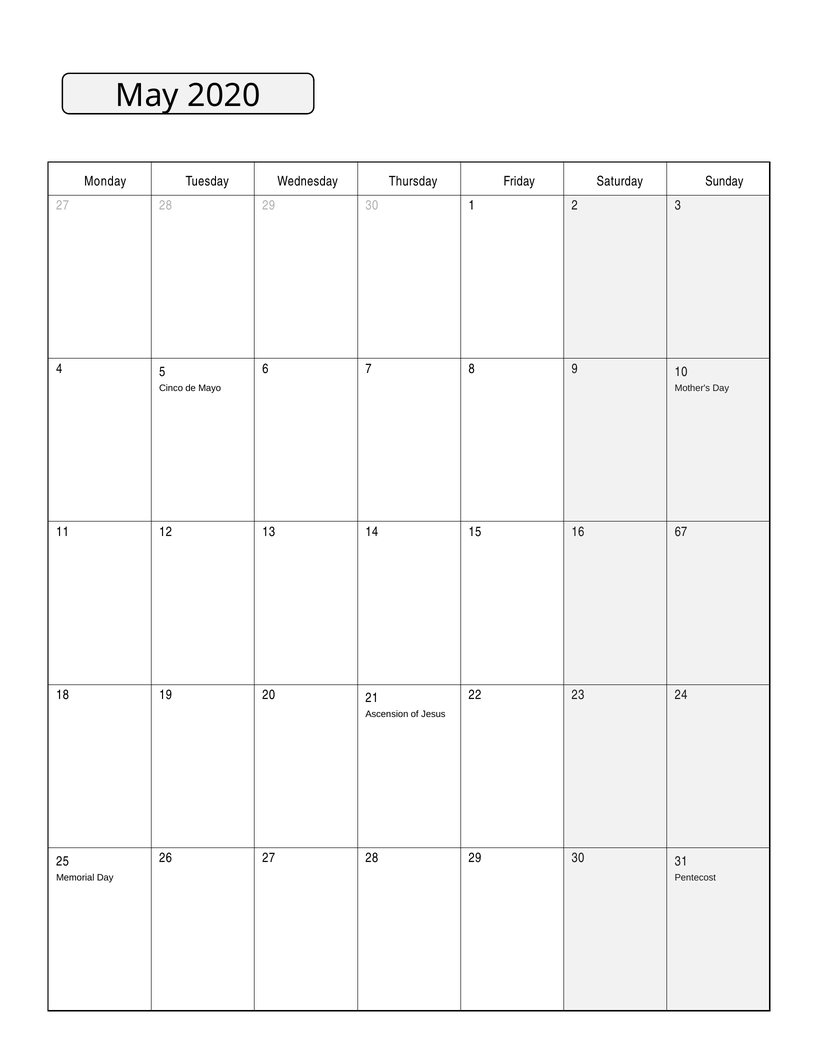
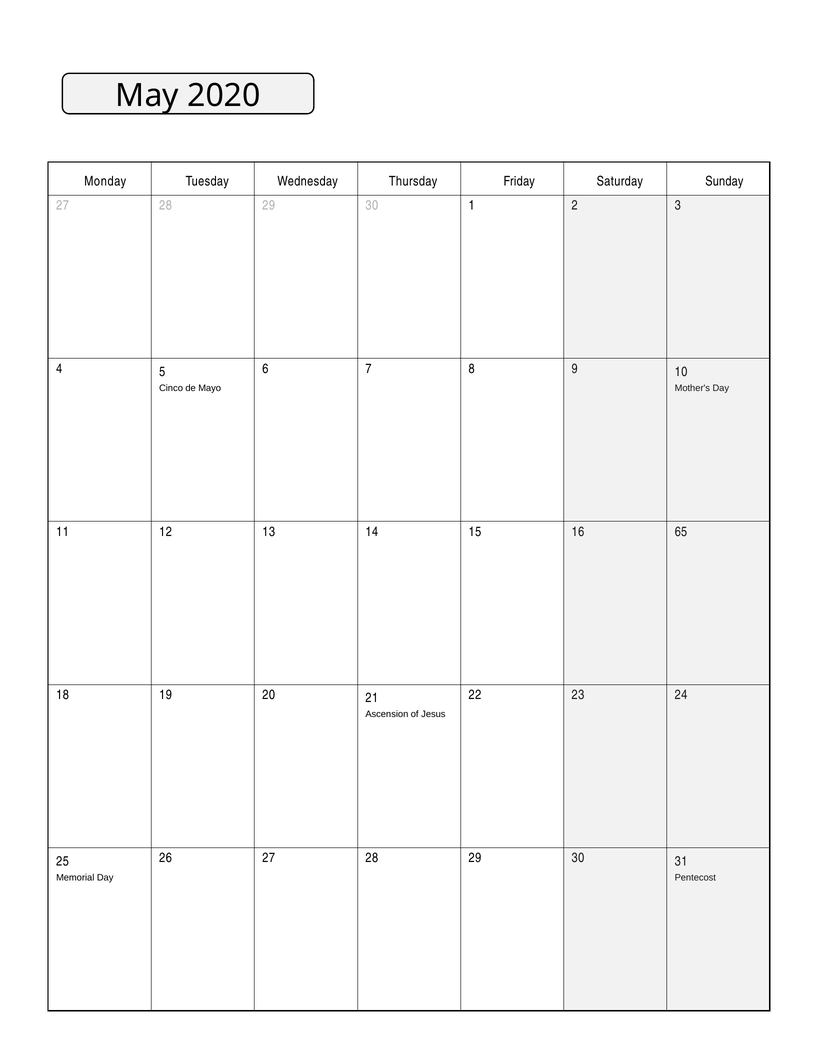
67: 67 -> 65
